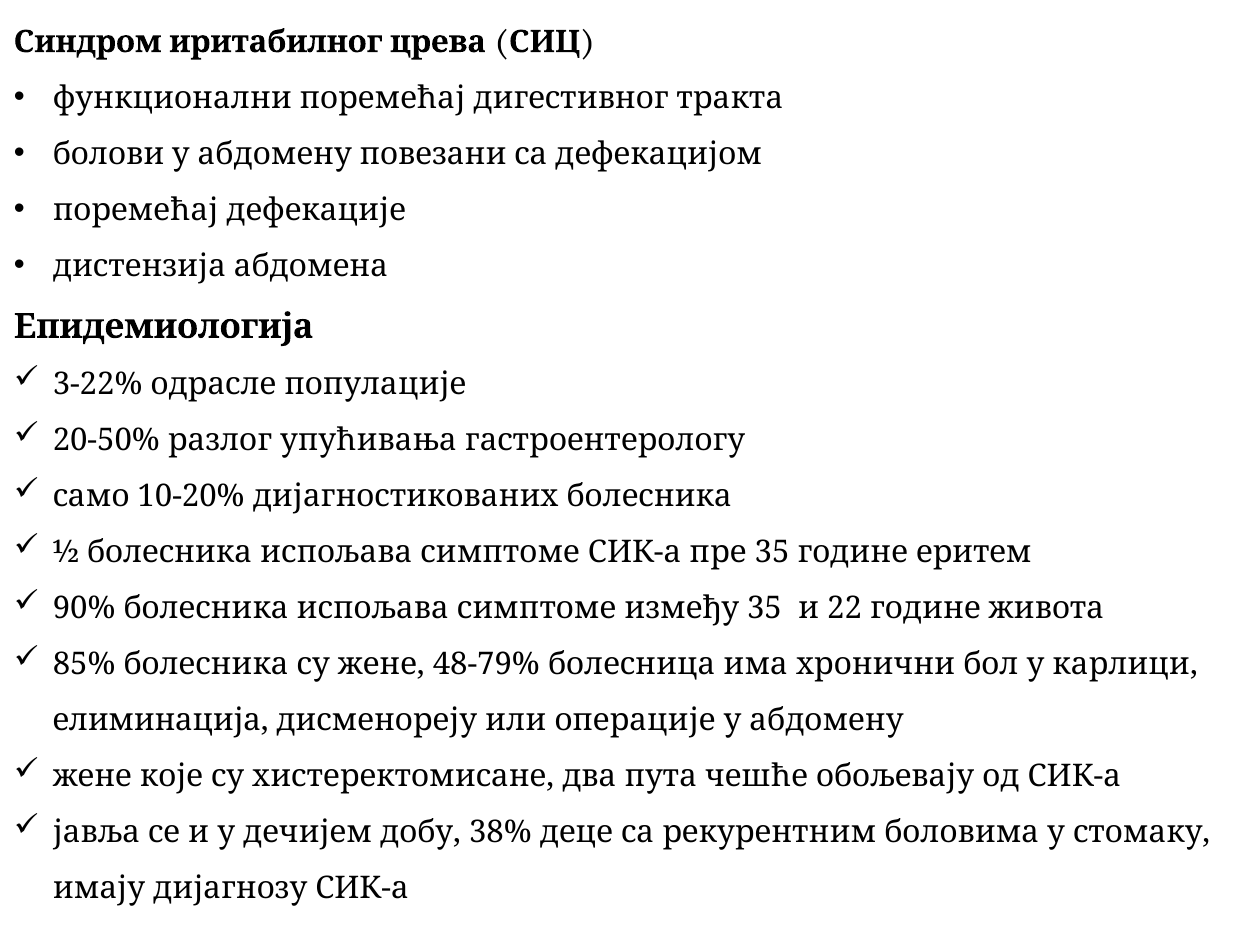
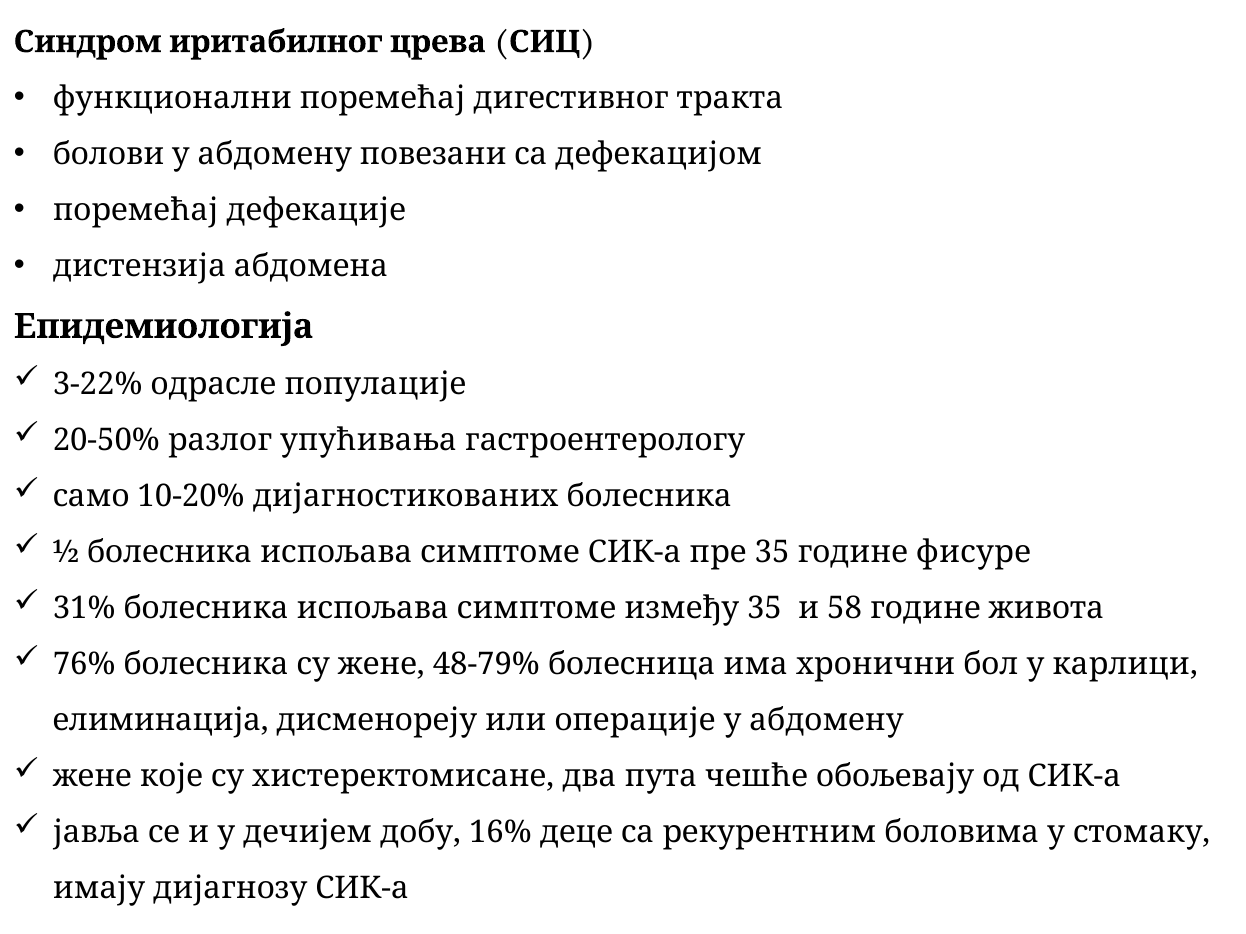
еритем: еритем -> фисуре
90%: 90% -> 31%
22: 22 -> 58
85%: 85% -> 76%
38%: 38% -> 16%
